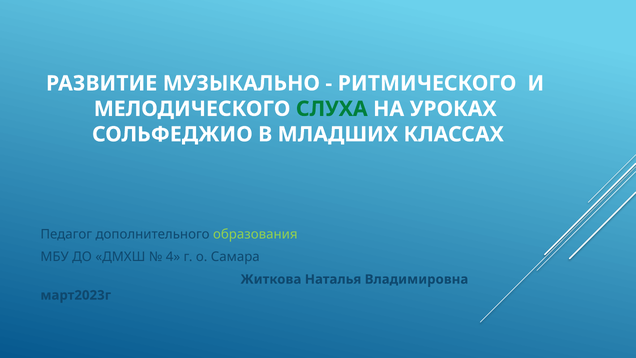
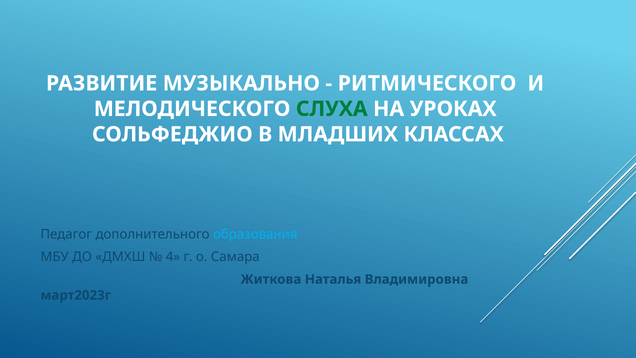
образования colour: light green -> light blue
